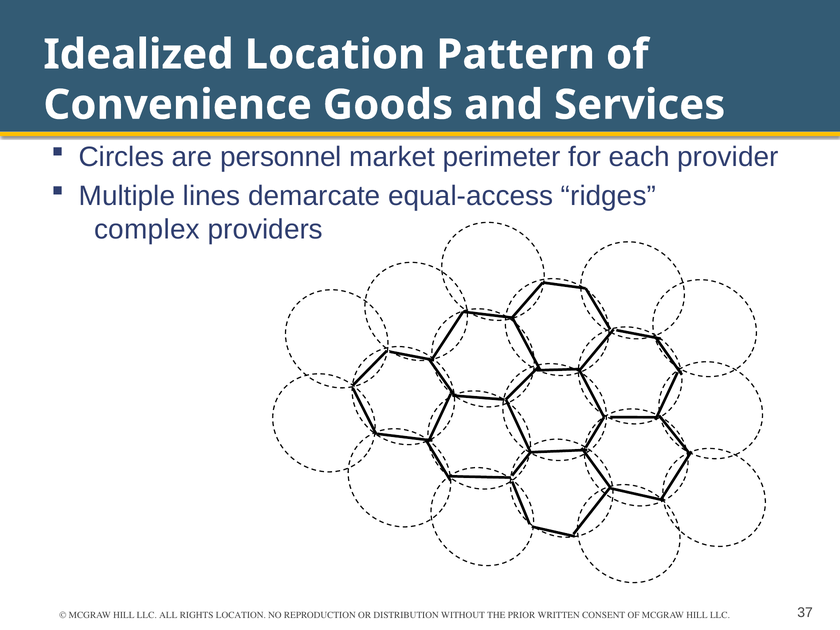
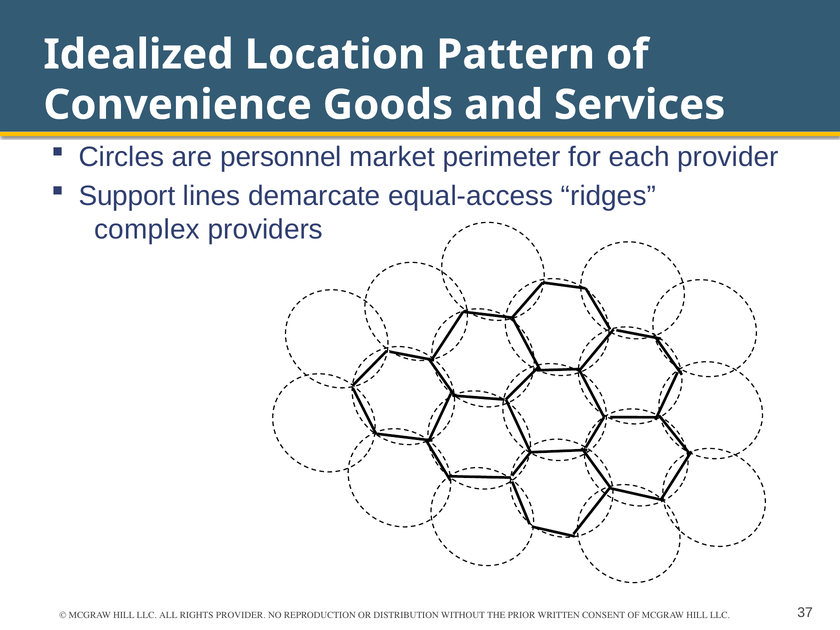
Multiple: Multiple -> Support
RIGHTS LOCATION: LOCATION -> PROVIDER
